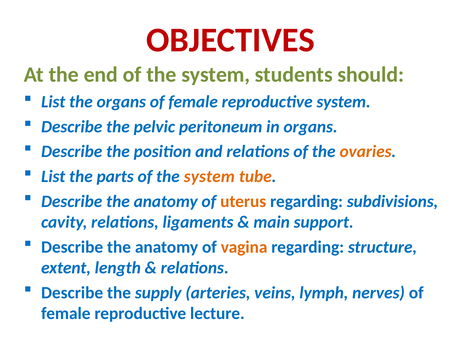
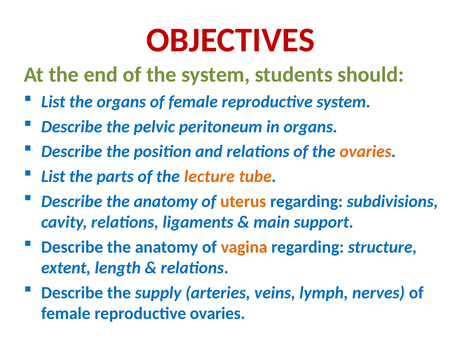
parts of the system: system -> lecture
reproductive lecture: lecture -> ovaries
